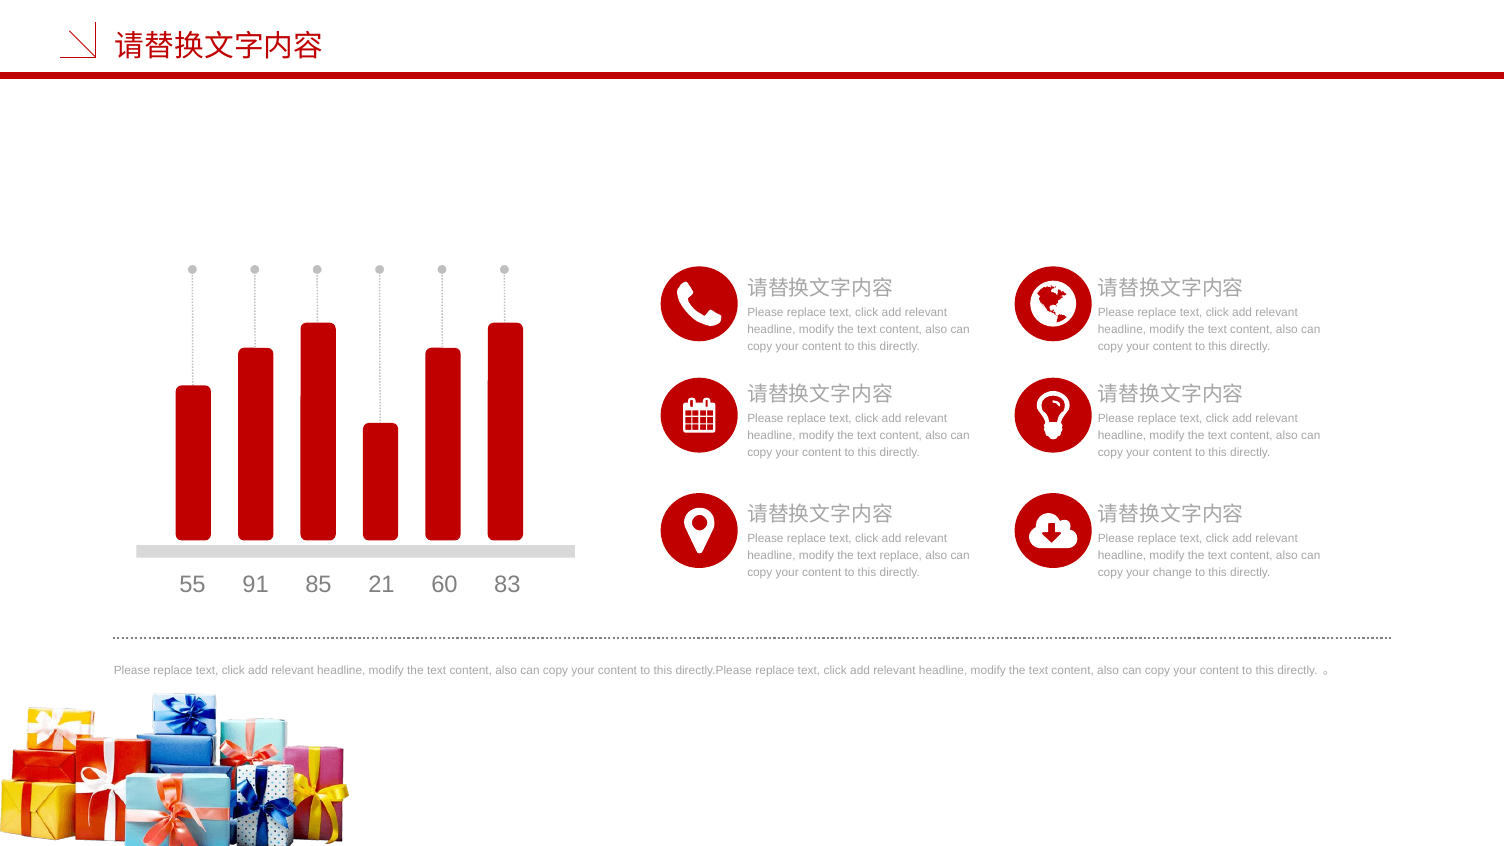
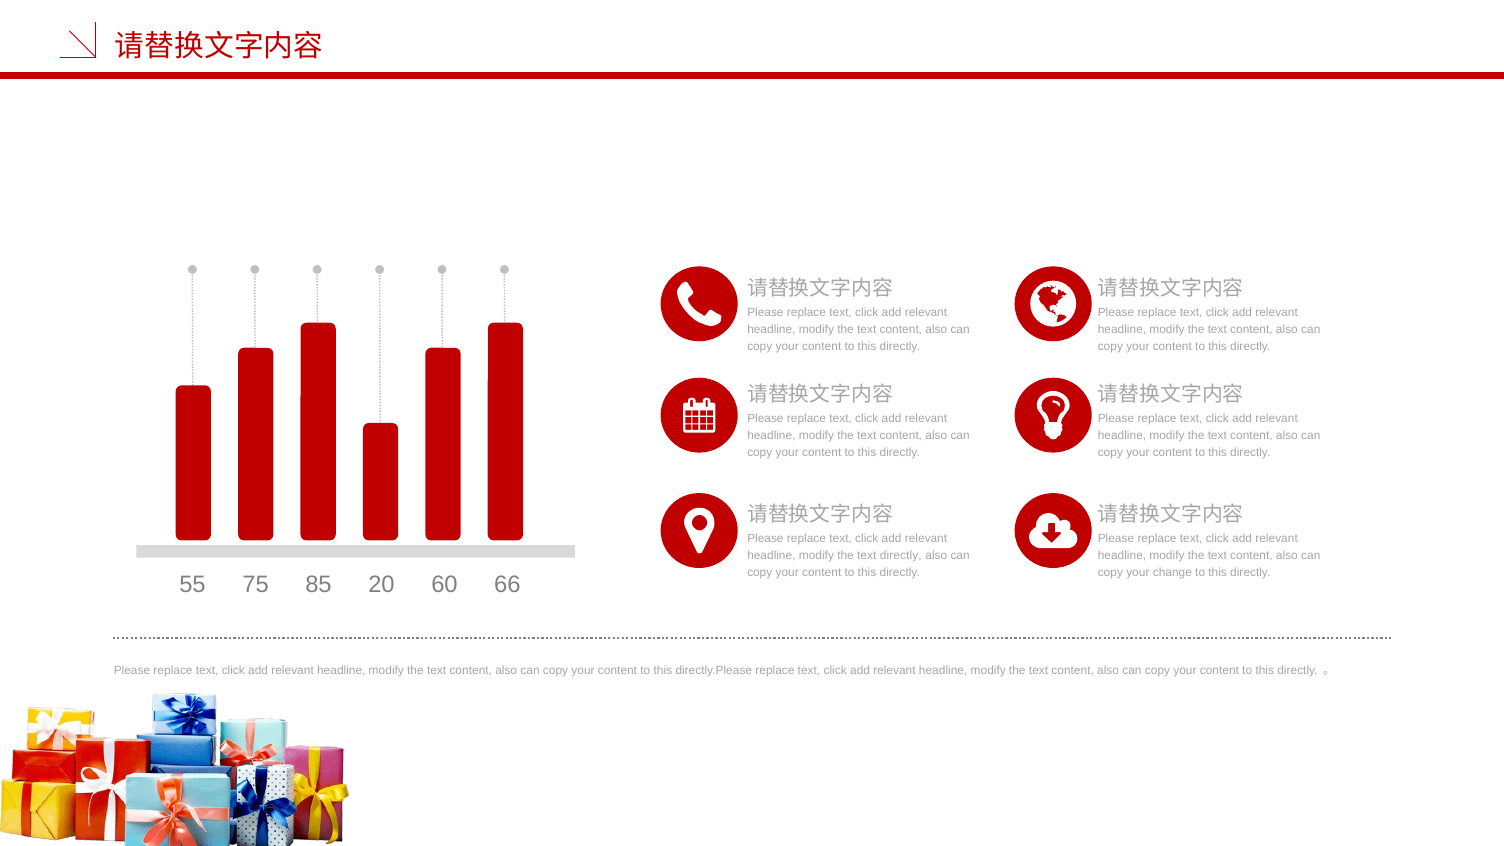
text replace: replace -> directly
91: 91 -> 75
21: 21 -> 20
83: 83 -> 66
